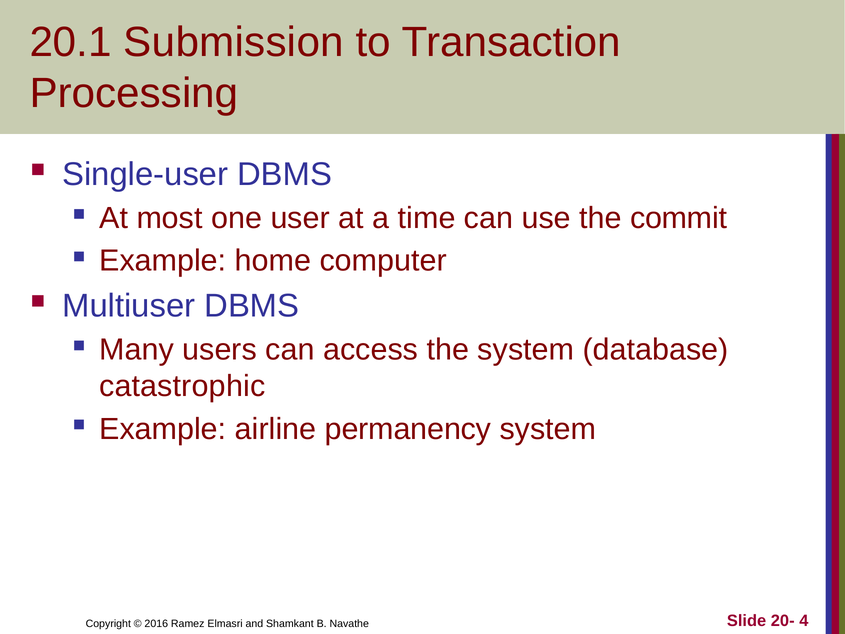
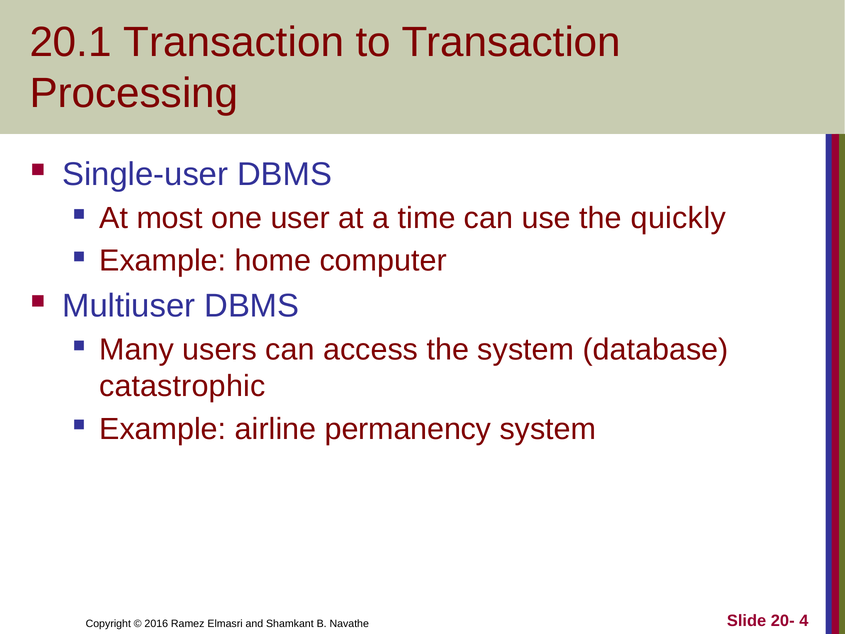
20.1 Submission: Submission -> Transaction
commit: commit -> quickly
